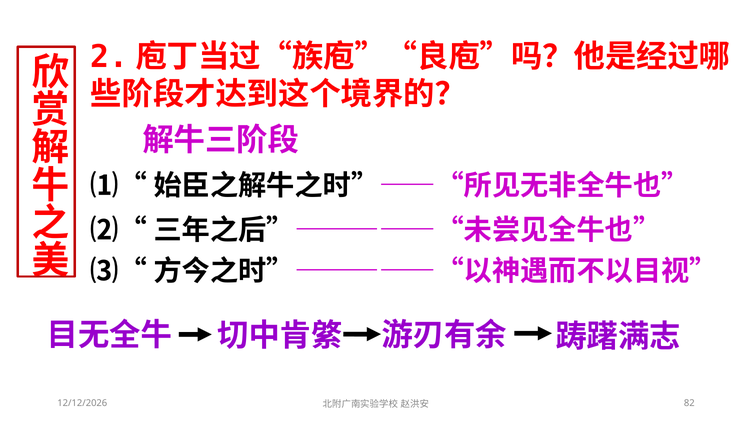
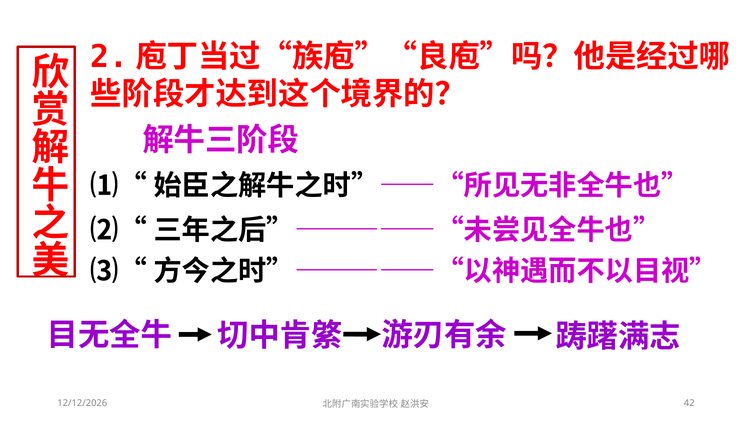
82: 82 -> 42
